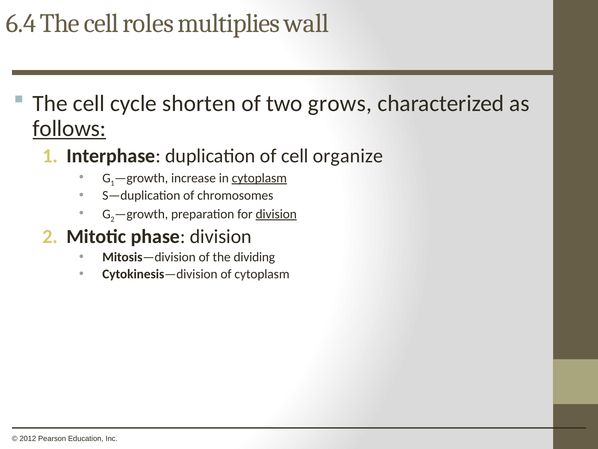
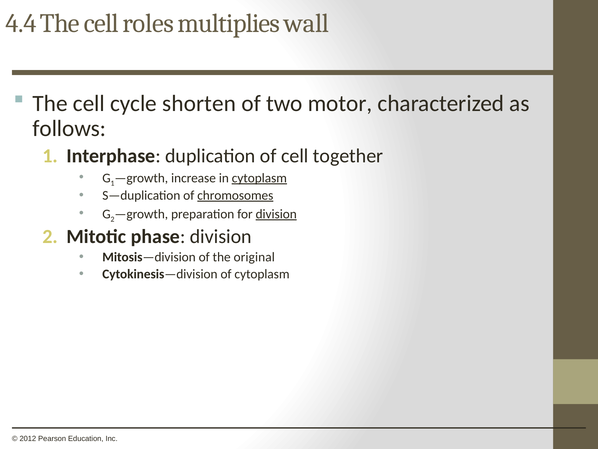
6.4: 6.4 -> 4.4
grows: grows -> motor
follows underline: present -> none
organize: organize -> together
chromosomes underline: none -> present
dividing: dividing -> original
